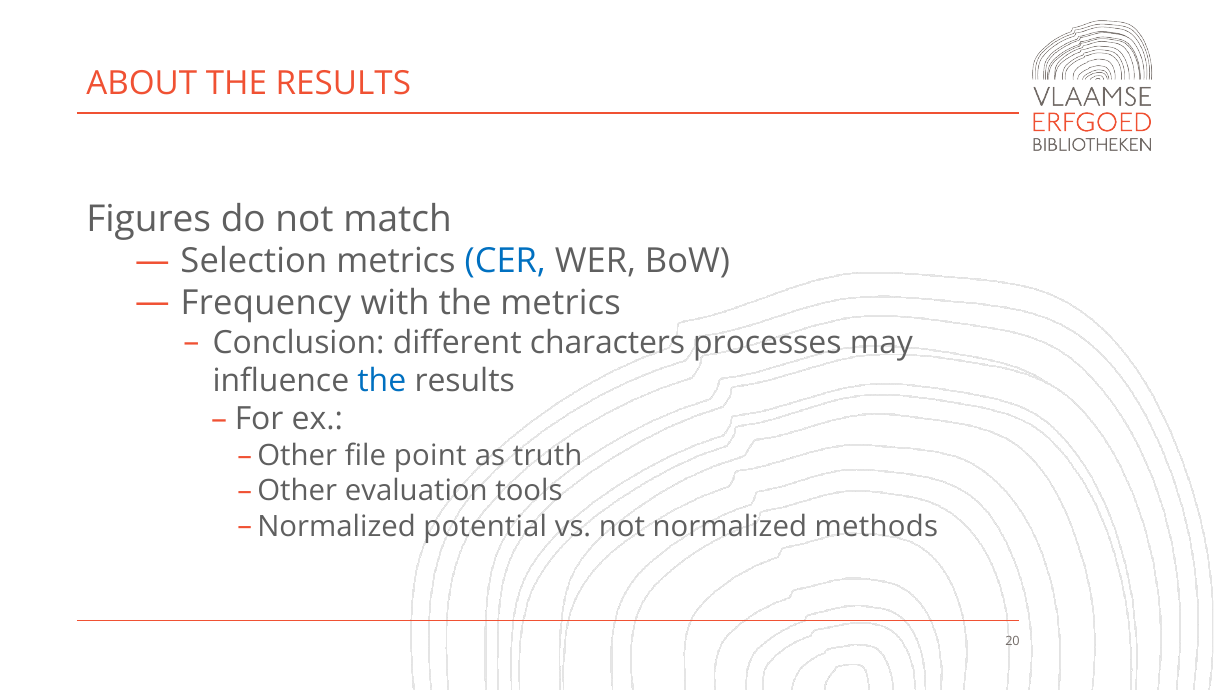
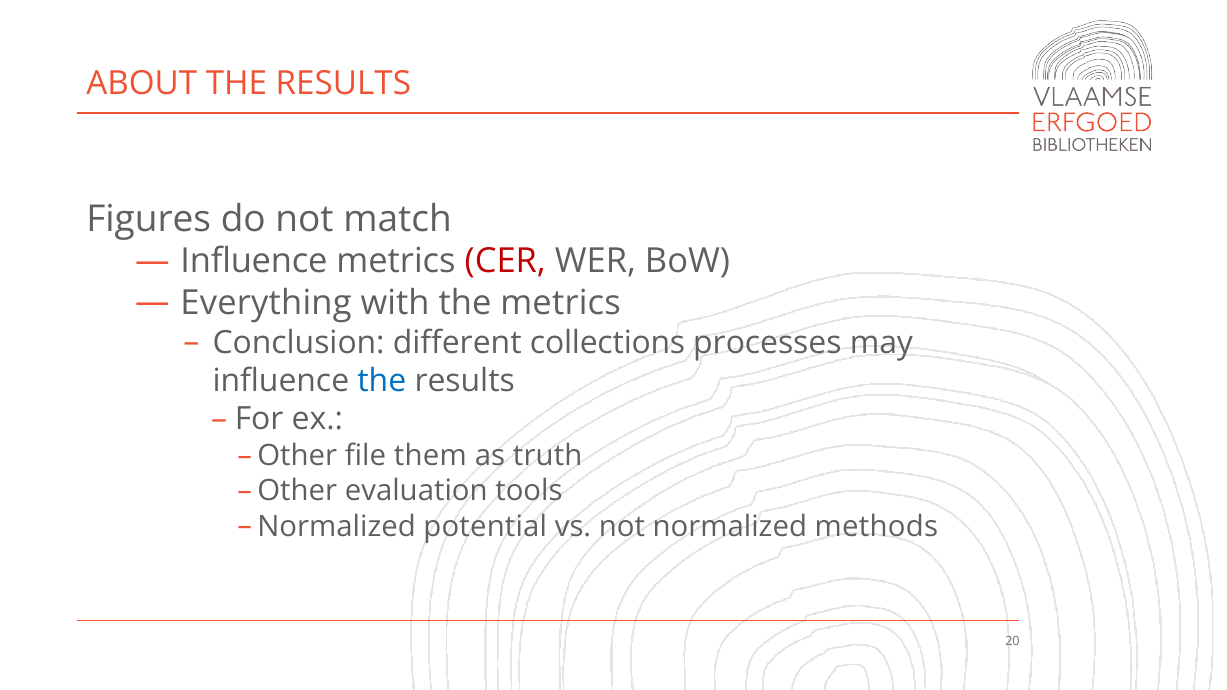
Selection at (254, 262): Selection -> Influence
CER colour: blue -> red
Frequency: Frequency -> Everything
characters: characters -> collections
point: point -> them
